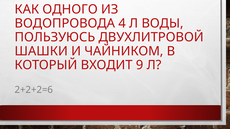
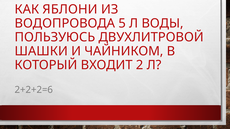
ОДНОГО: ОДНОГО -> ЯБЛОНИ
4: 4 -> 5
9: 9 -> 2
